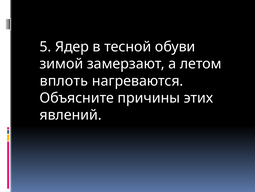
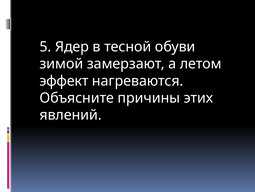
вплоть: вплоть -> эффект
